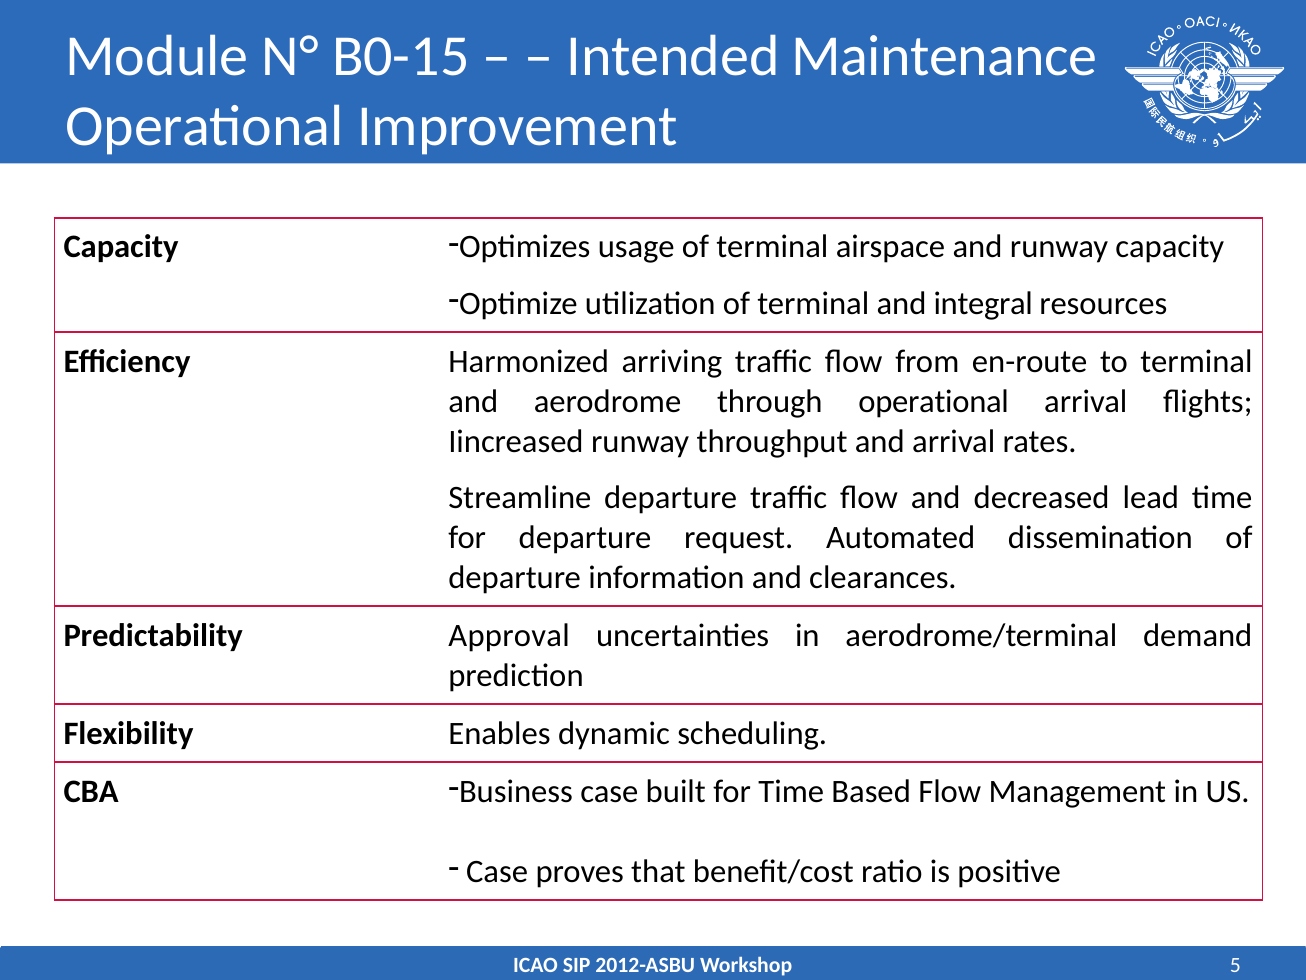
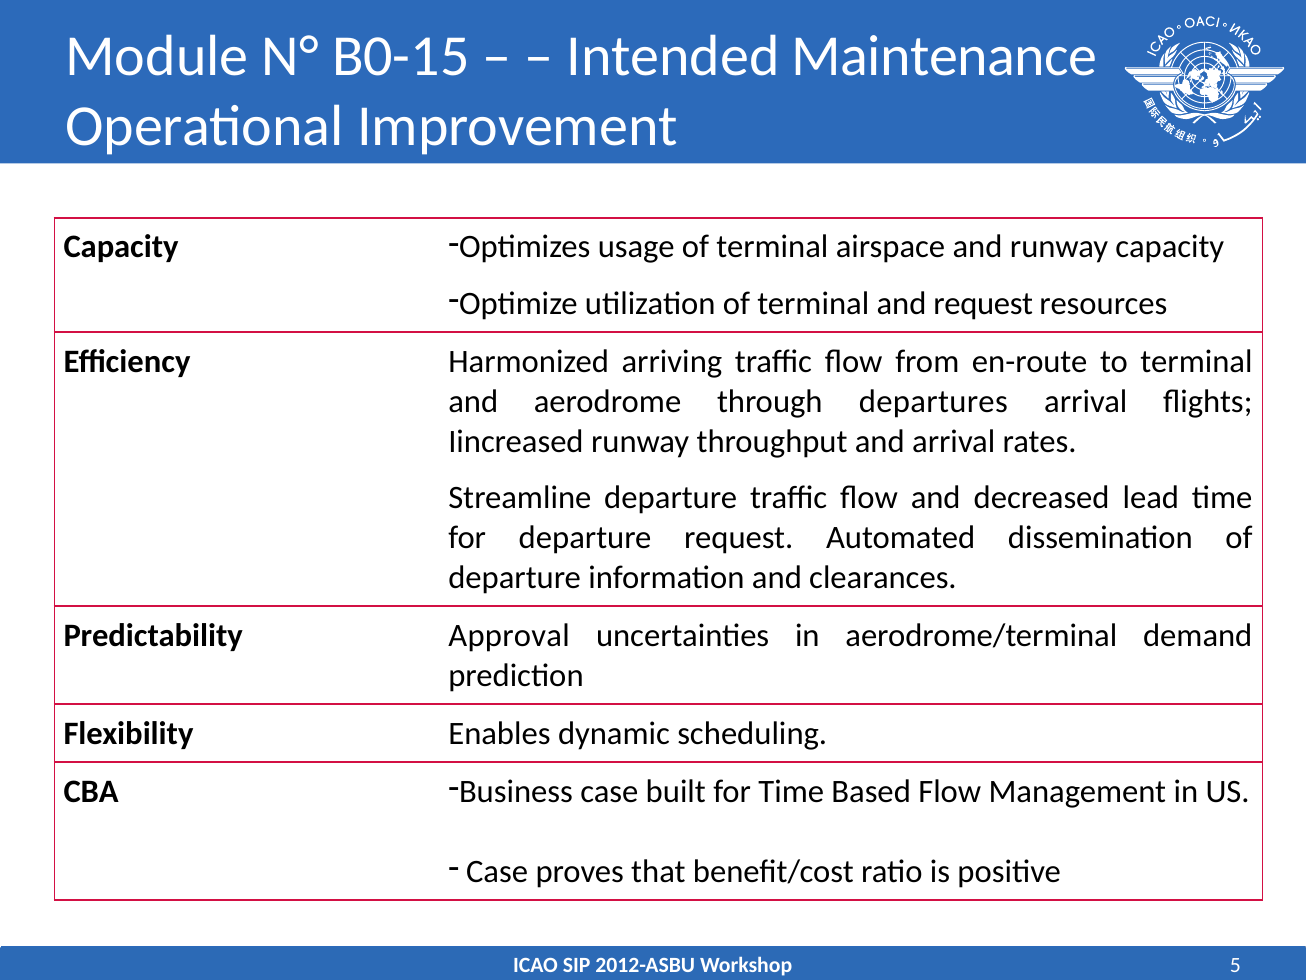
and integral: integral -> request
through operational: operational -> departures
